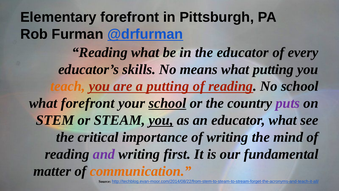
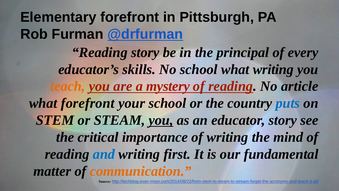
Reading what: what -> story
the educator: educator -> principal
No means: means -> school
what putting: putting -> writing
a putting: putting -> mystery
No school: school -> article
school at (167, 103) underline: present -> none
puts colour: purple -> blue
educator what: what -> story
and colour: purple -> blue
